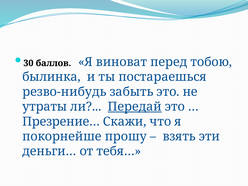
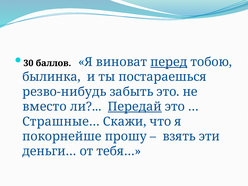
перед underline: none -> present
утраты: утраты -> вместо
Презрение…: Презрение… -> Страшные…
